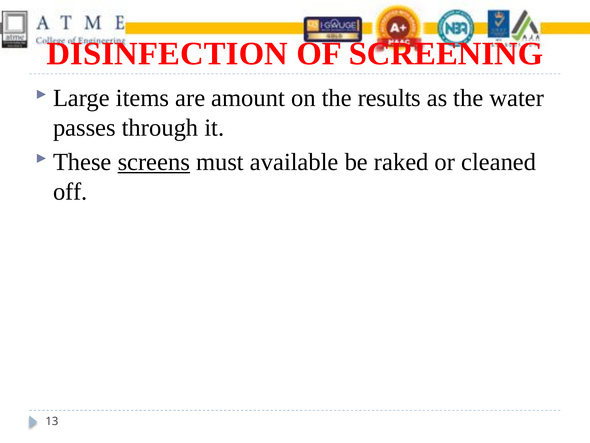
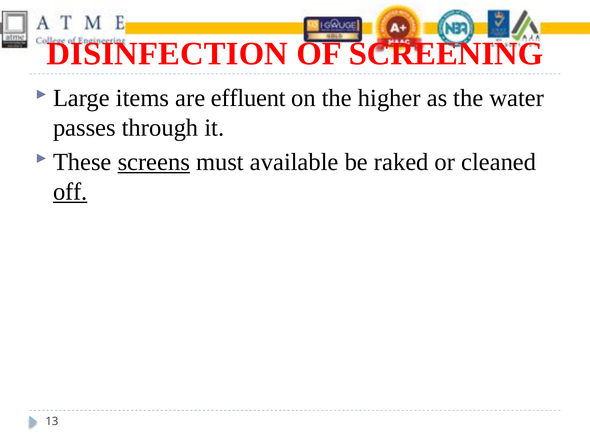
amount: amount -> effluent
results: results -> higher
off underline: none -> present
